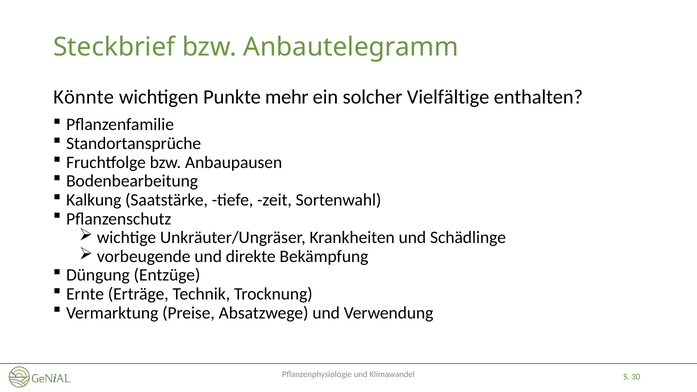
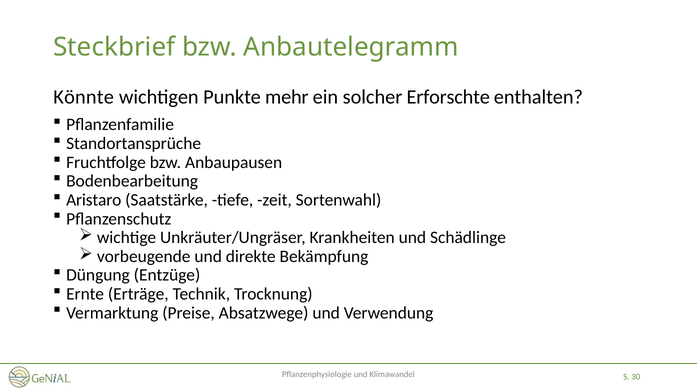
Vielfältige: Vielfältige -> Erforschte
Kalkung: Kalkung -> Aristaro
